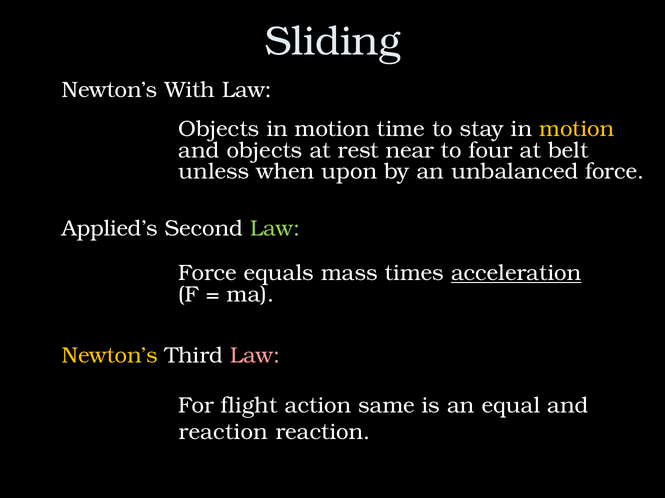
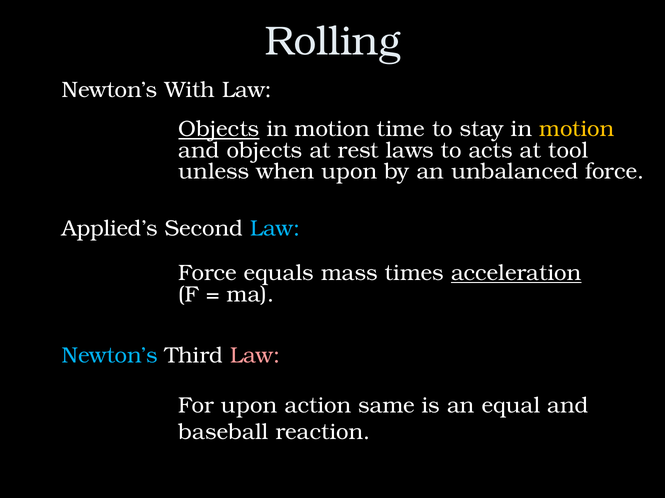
Sliding: Sliding -> Rolling
Objects at (219, 129) underline: none -> present
near: near -> laws
four: four -> acts
belt: belt -> tool
Law at (275, 229) colour: light green -> light blue
Newton’s at (110, 356) colour: yellow -> light blue
For flight: flight -> upon
reaction at (223, 433): reaction -> baseball
